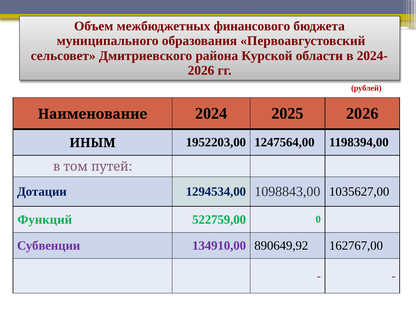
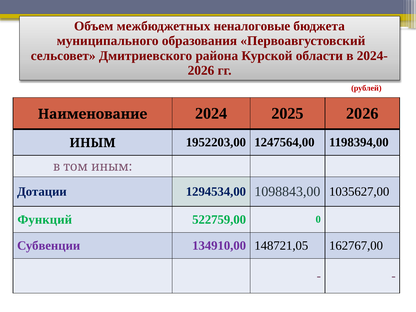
финансового: финансового -> неналоговые
том путей: путей -> иным
890649,92: 890649,92 -> 148721,05
